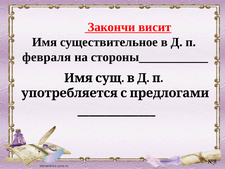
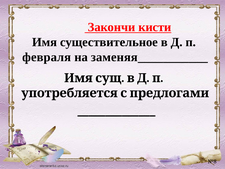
висит: висит -> кисти
стороны___________: стороны___________ -> заменяя___________
